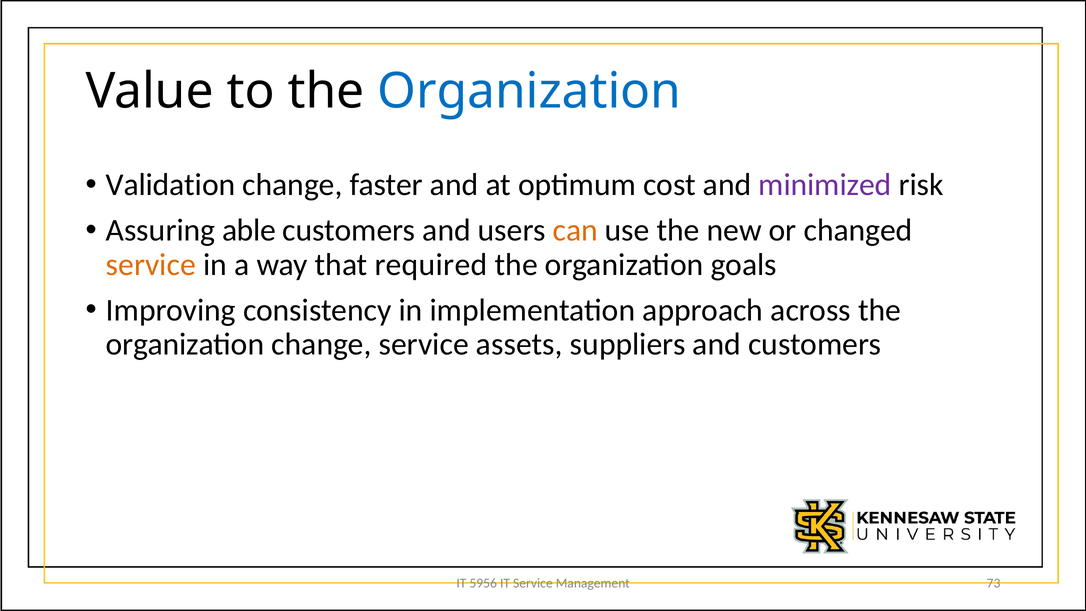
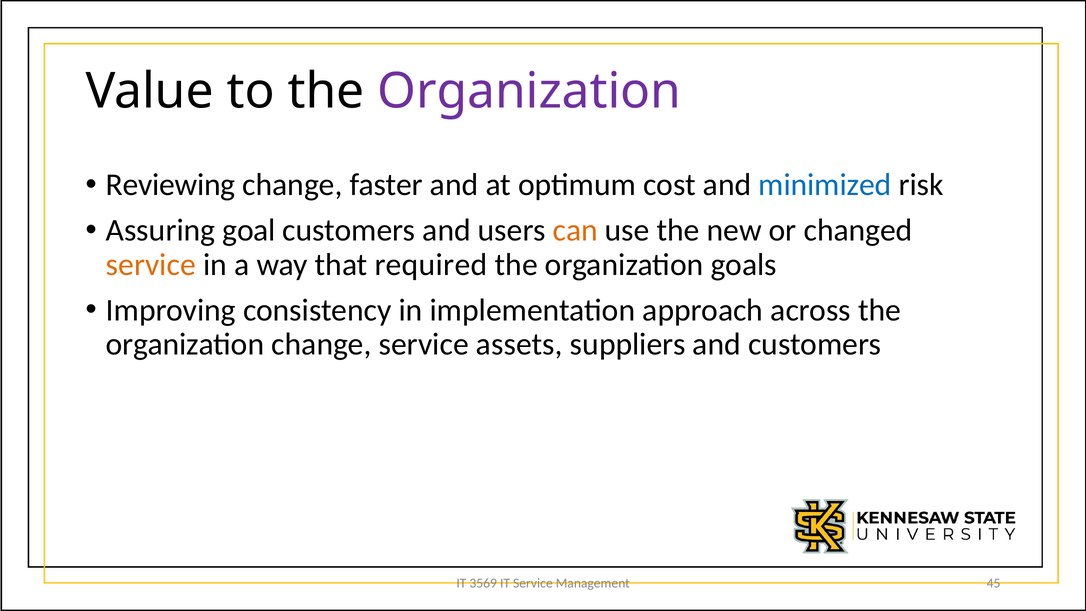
Organization at (529, 91) colour: blue -> purple
Validation: Validation -> Reviewing
minimized colour: purple -> blue
able: able -> goal
5956: 5956 -> 3569
73: 73 -> 45
